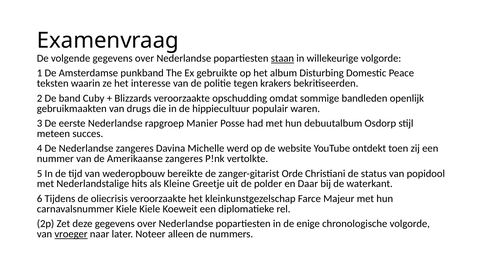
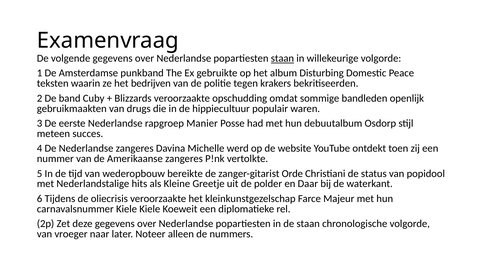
interesse: interesse -> bedrijven
de enige: enige -> staan
vroeger underline: present -> none
